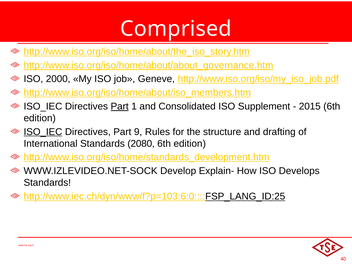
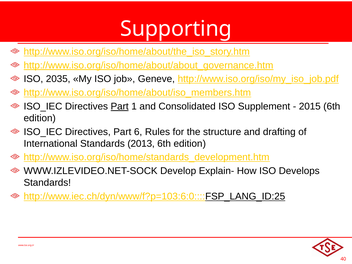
Comprised: Comprised -> Supporting
2000: 2000 -> 2035
ISO_IEC at (43, 132) underline: present -> none
9: 9 -> 6
2080: 2080 -> 2013
